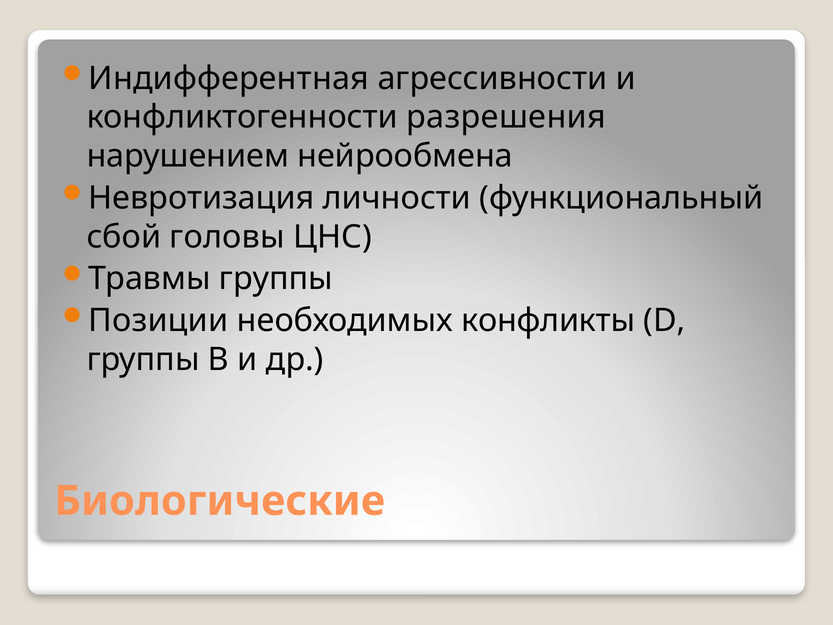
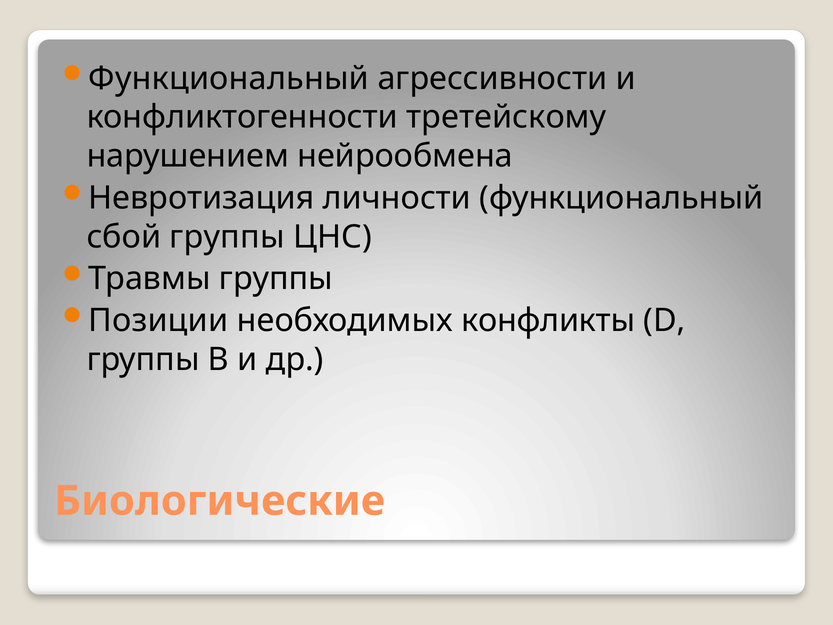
Индифферентная at (229, 78): Индифферентная -> Функциональный
разрешения: разрешения -> третейскому
сбой головы: головы -> группы
